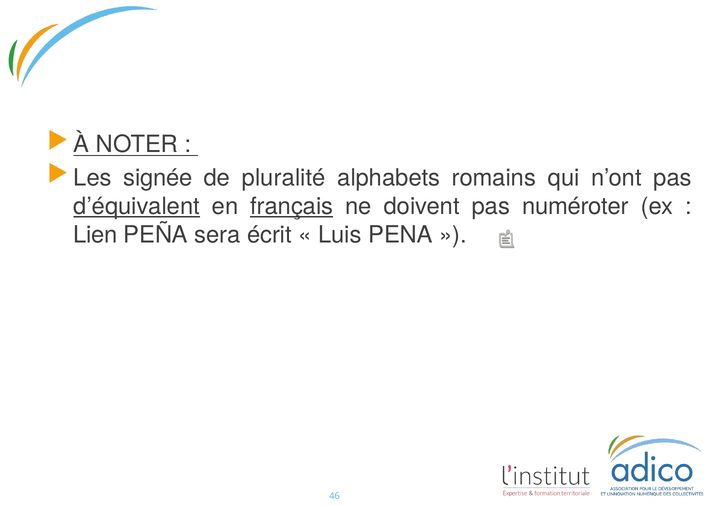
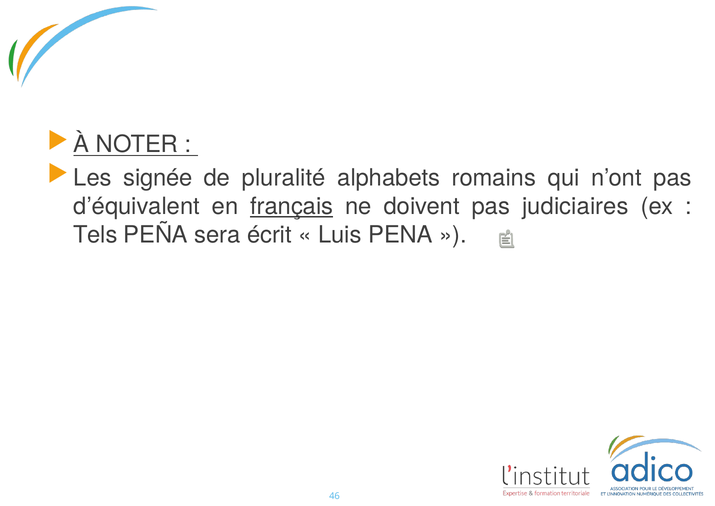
d’équivalent underline: present -> none
numéroter: numéroter -> judiciaires
Lien: Lien -> Tels
